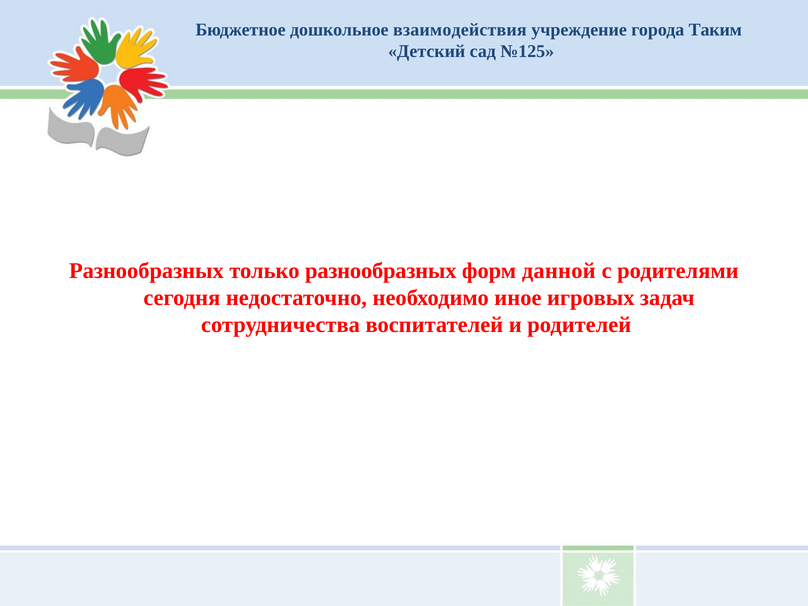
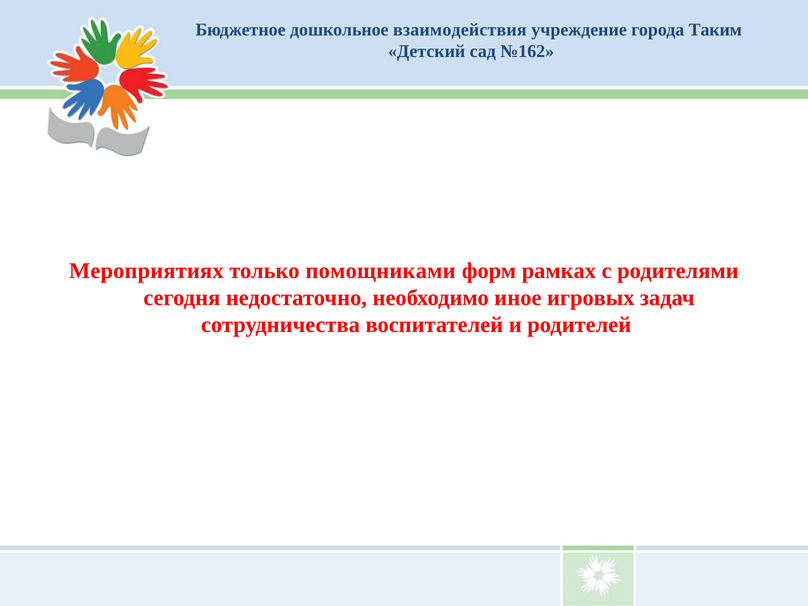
№125: №125 -> №162
Разнообразных at (146, 271): Разнообразных -> Мероприятиях
только разнообразных: разнообразных -> помощниками
данной: данной -> рамках
